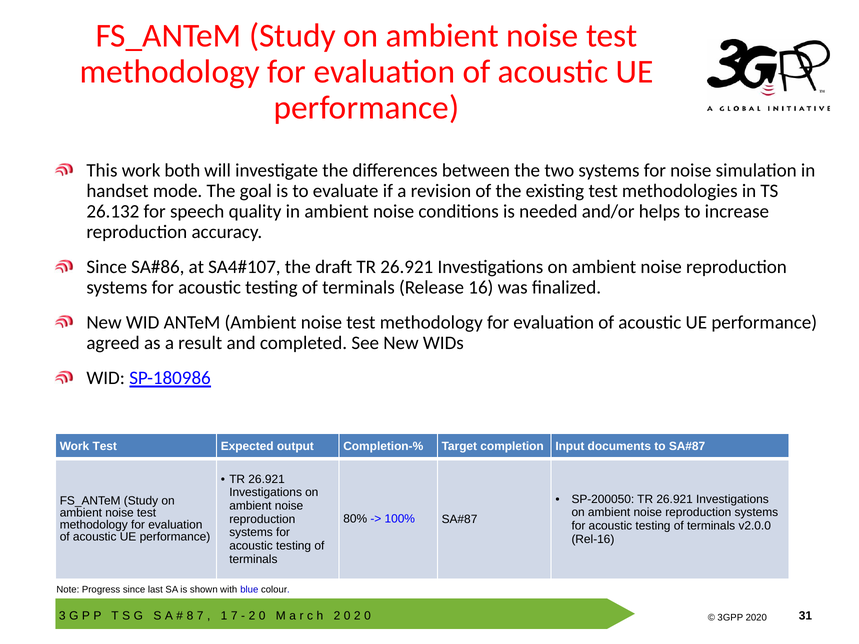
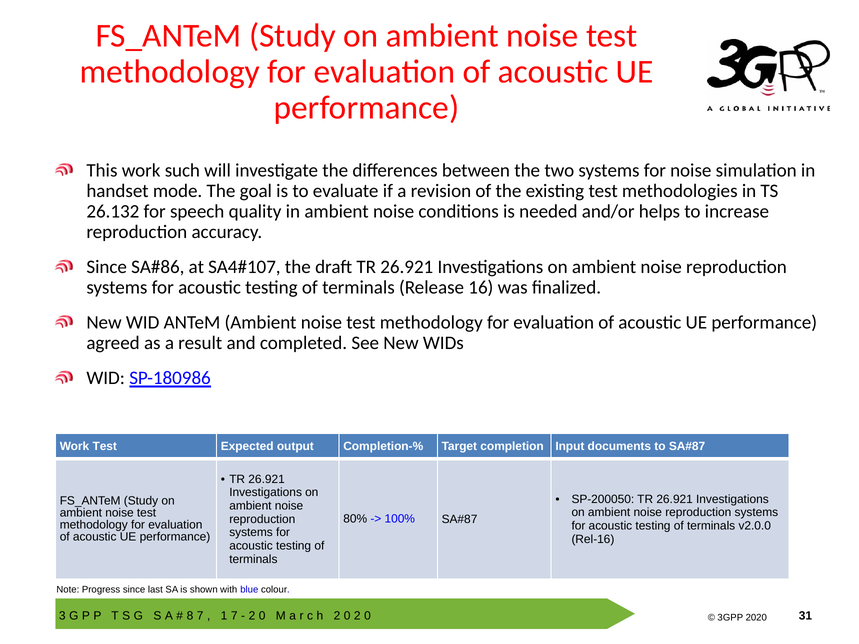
both: both -> such
